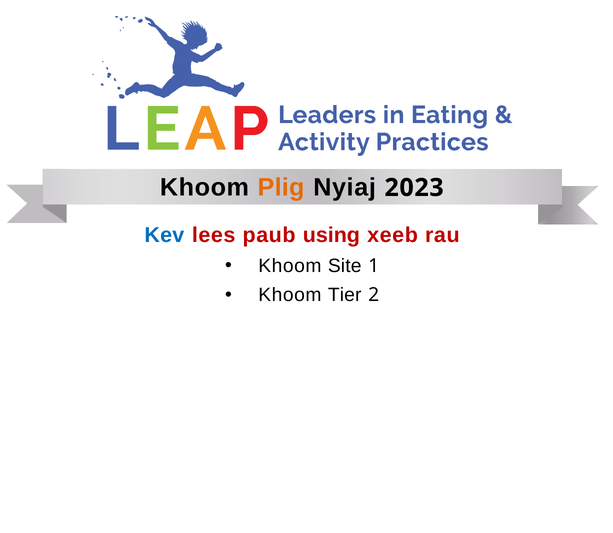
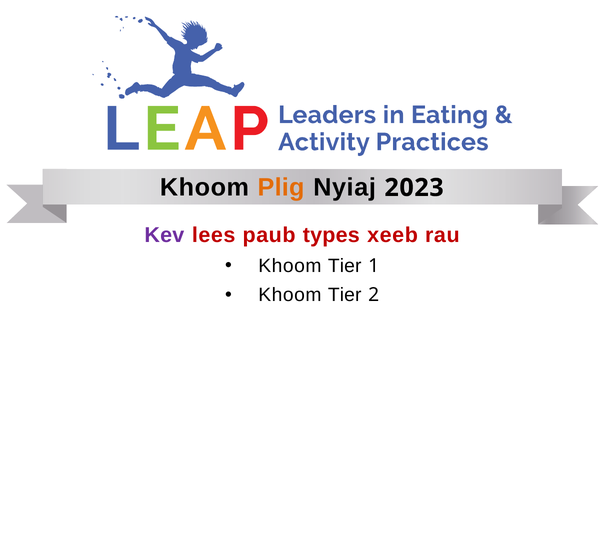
Kev colour: blue -> purple
using: using -> types
Site at (345, 266): Site -> Tier
